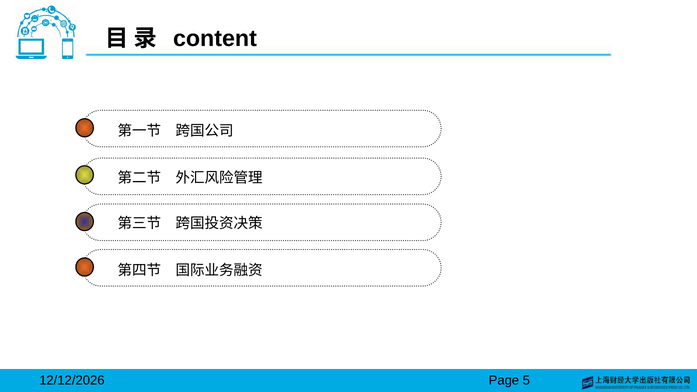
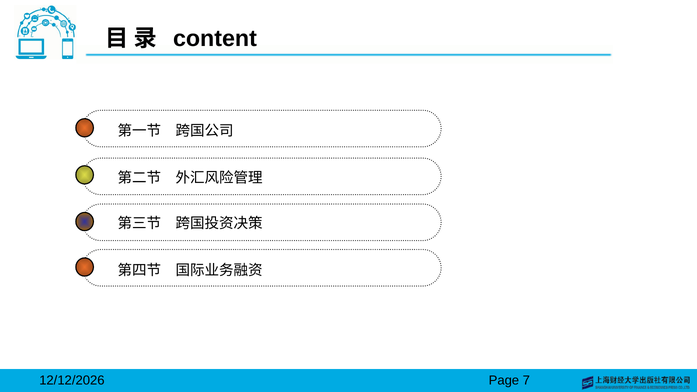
5: 5 -> 7
